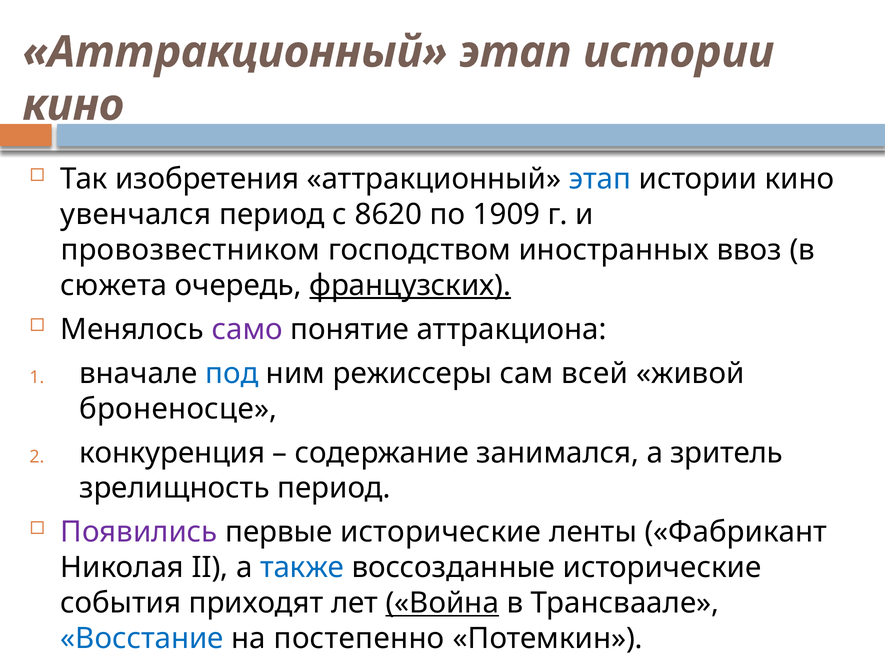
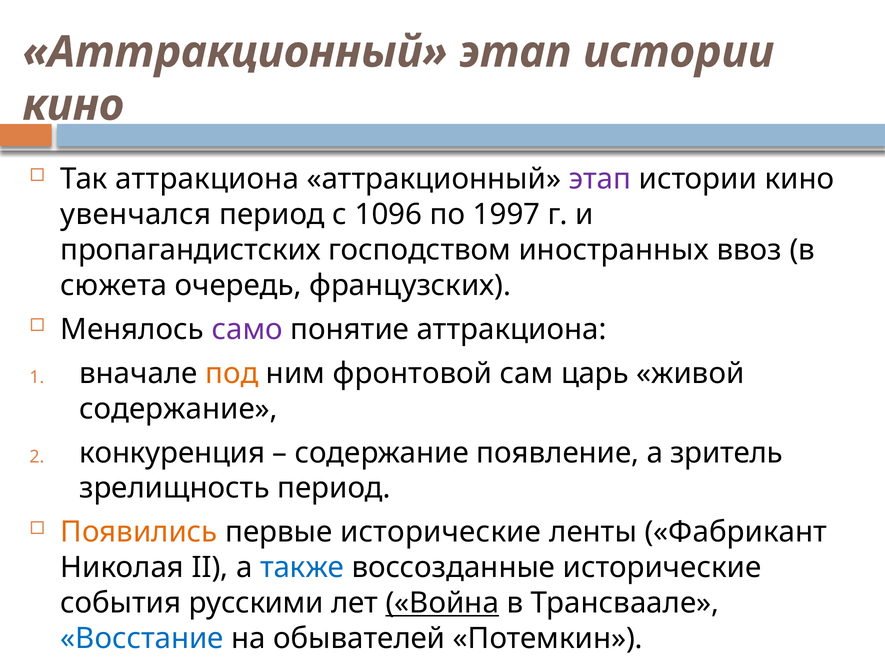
Так изобретения: изобретения -> аттракциона
этап at (600, 179) colour: blue -> purple
8620: 8620 -> 1096
1909: 1909 -> 1997
провозвестником: провозвестником -> пропагандистских
французских underline: present -> none
под colour: blue -> orange
режиссеры: режиссеры -> фронтовой
всей: всей -> царь
броненосце at (178, 409): броненосце -> содержание
занимался: занимался -> появление
Появились colour: purple -> orange
приходят: приходят -> русскими
постепенно: постепенно -> обывателей
